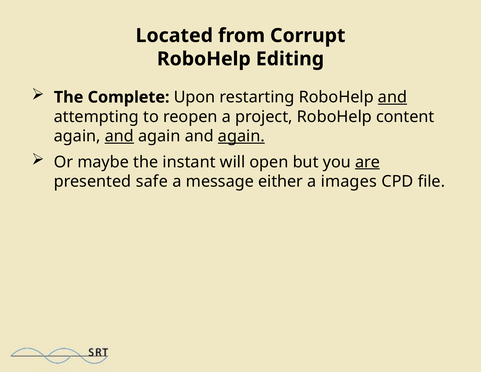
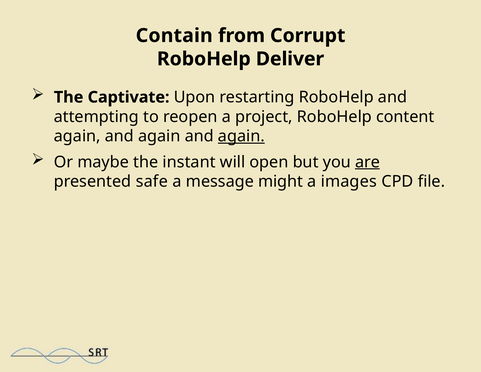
Located: Located -> Contain
Editing: Editing -> Deliver
Complete: Complete -> Captivate
and at (393, 97) underline: present -> none
and at (119, 136) underline: present -> none
either: either -> might
